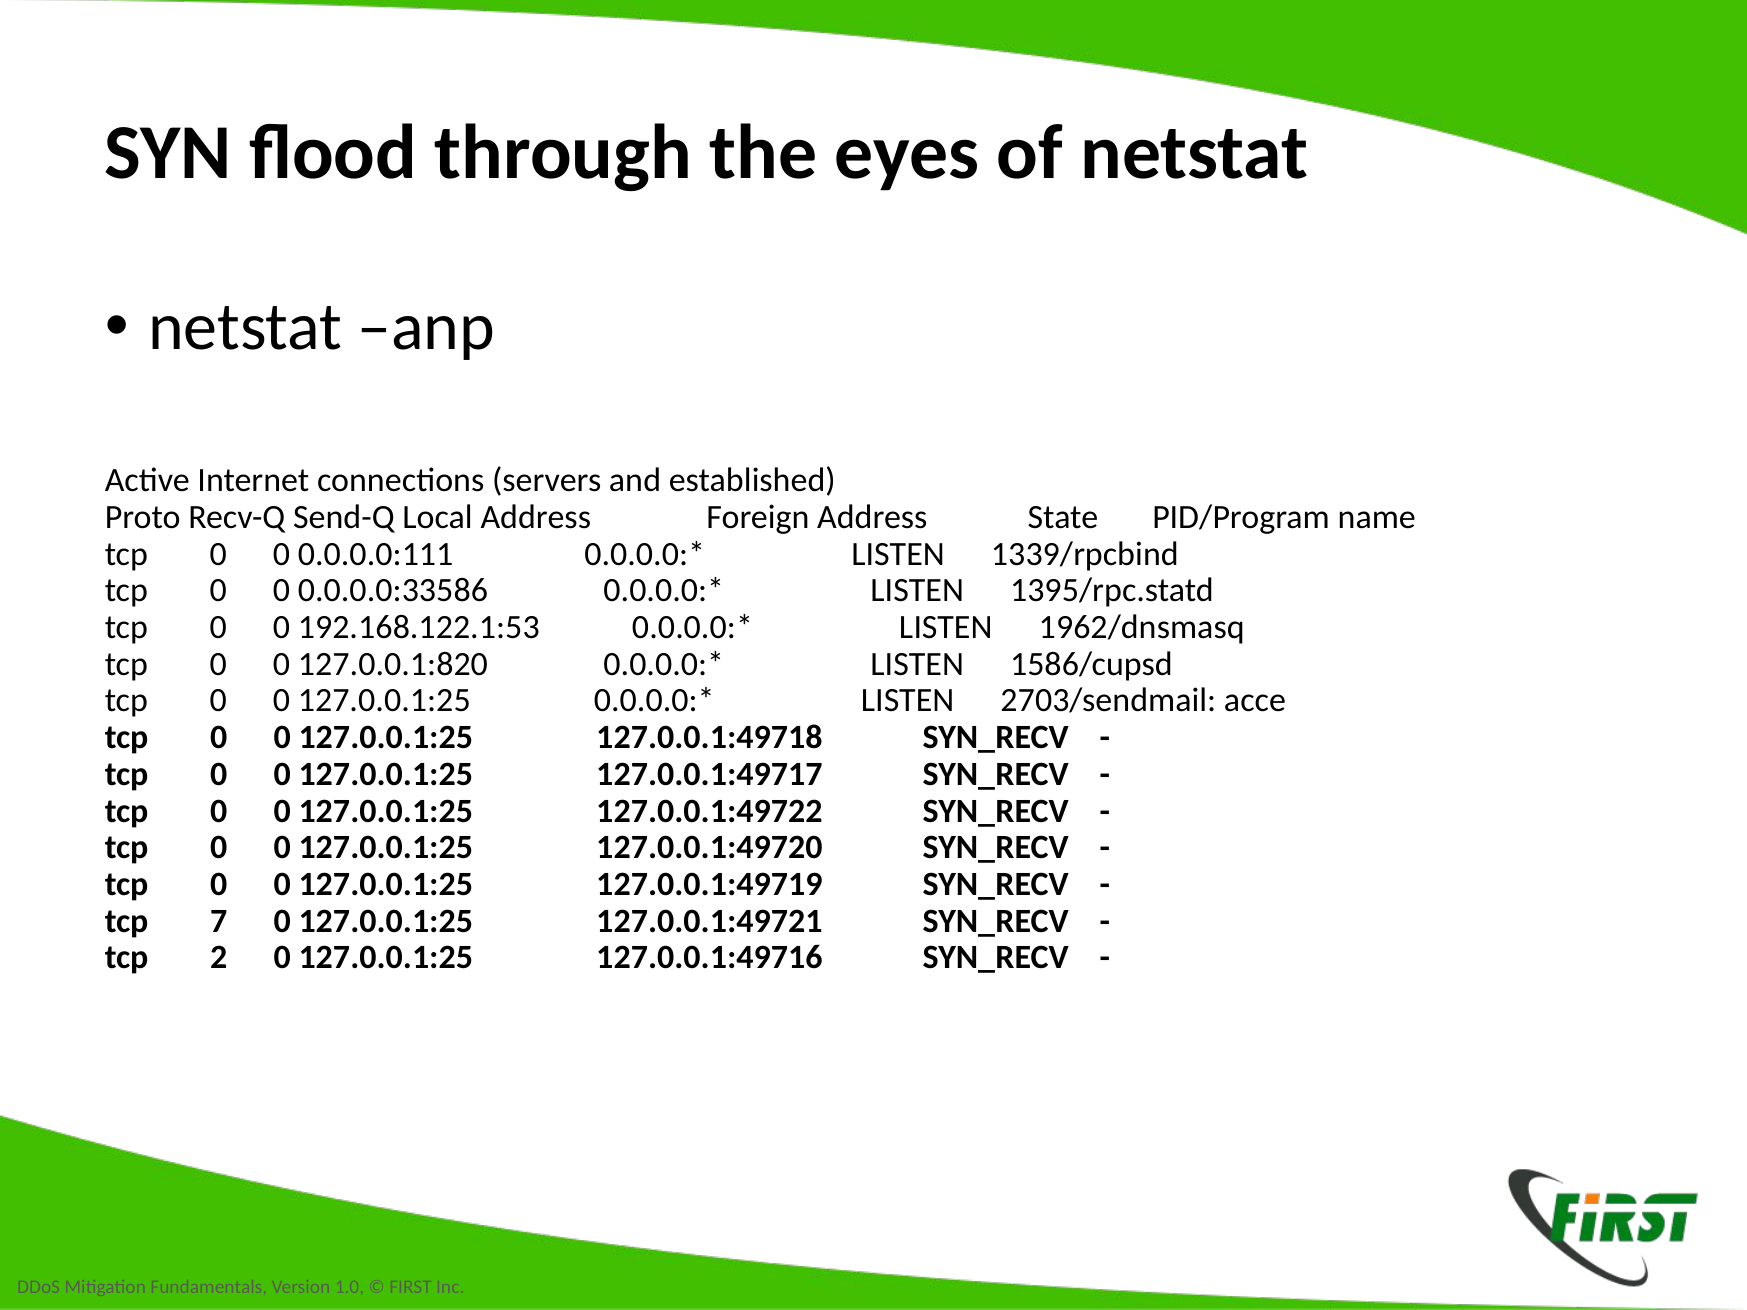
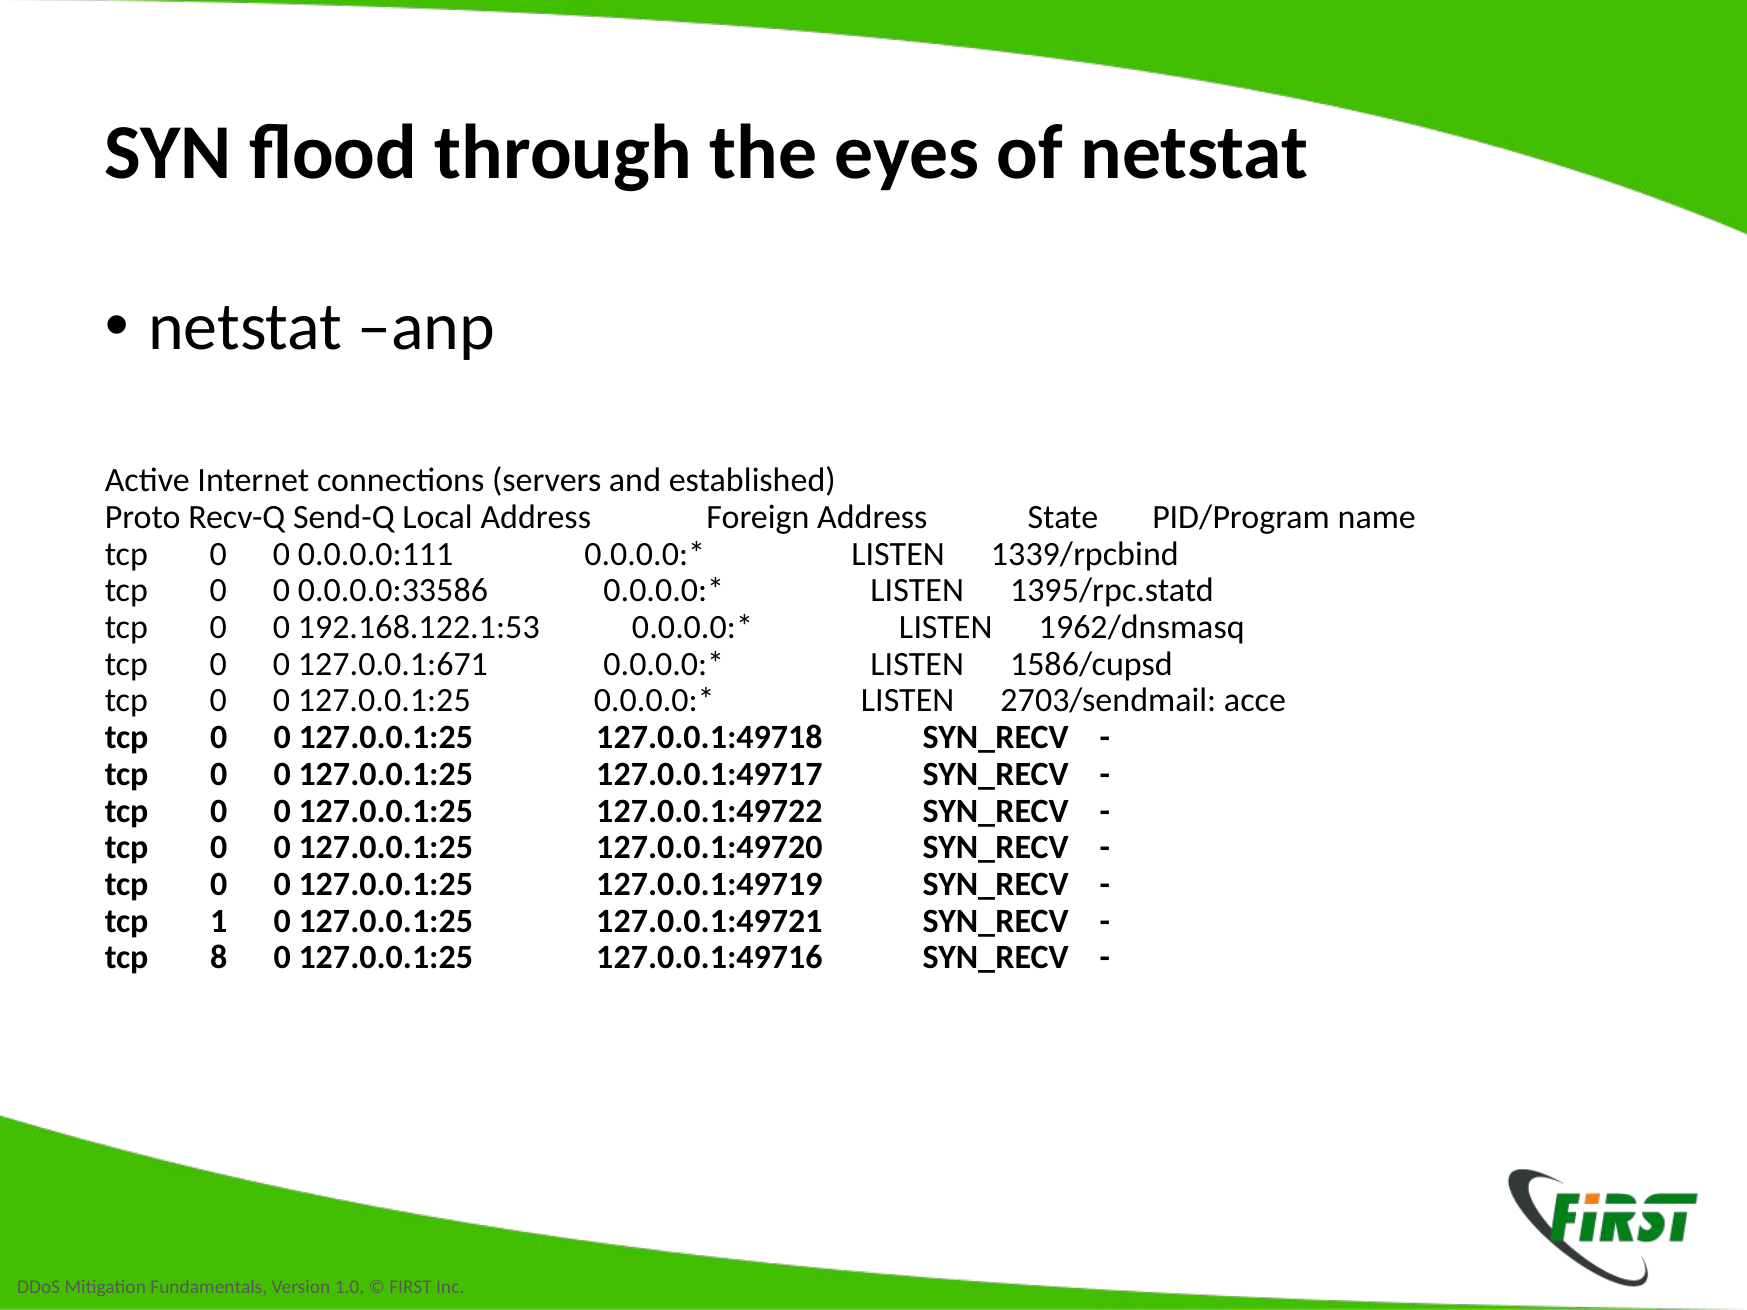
127.0.0.1:820: 127.0.0.1:820 -> 127.0.0.1:671
7: 7 -> 1
2: 2 -> 8
